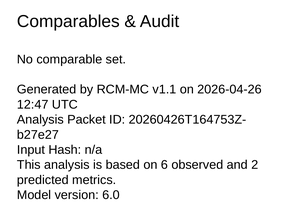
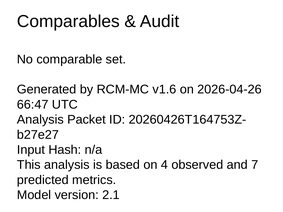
v1.1: v1.1 -> v1.6
12:47: 12:47 -> 66:47
6: 6 -> 4
2: 2 -> 7
6.0: 6.0 -> 2.1
